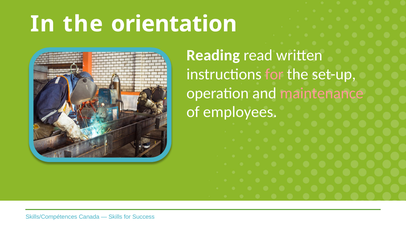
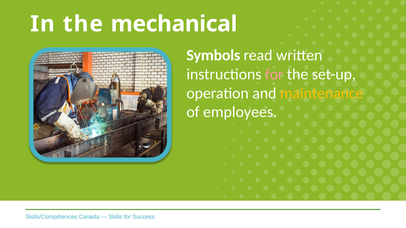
orientation: orientation -> mechanical
Reading: Reading -> Symbols
maintenance colour: pink -> yellow
